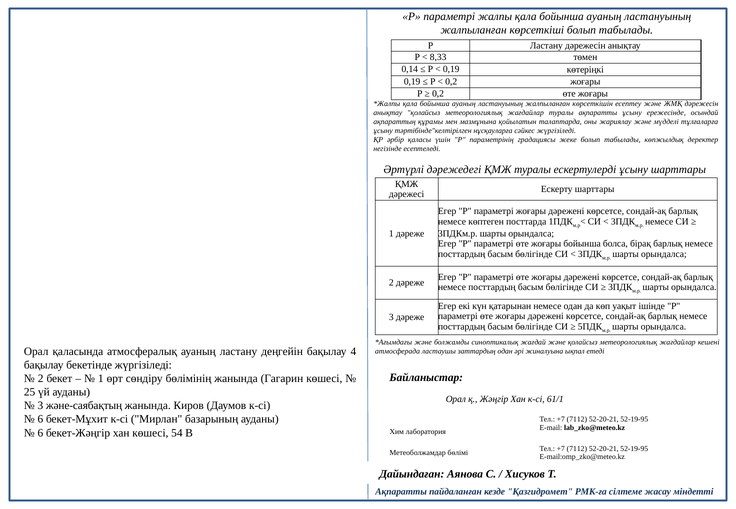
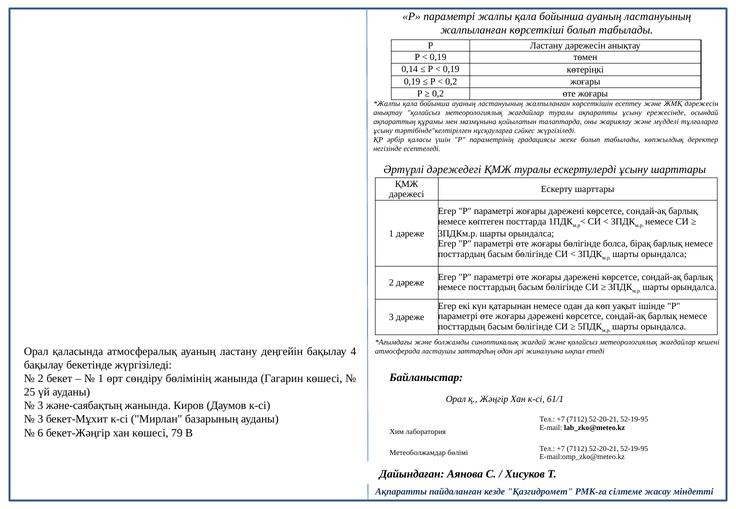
8,33 at (438, 57): 8,33 -> 0,19
жоғары бойынша: бойынша -> бөлігінде
6 at (40, 420): 6 -> 3
54: 54 -> 79
